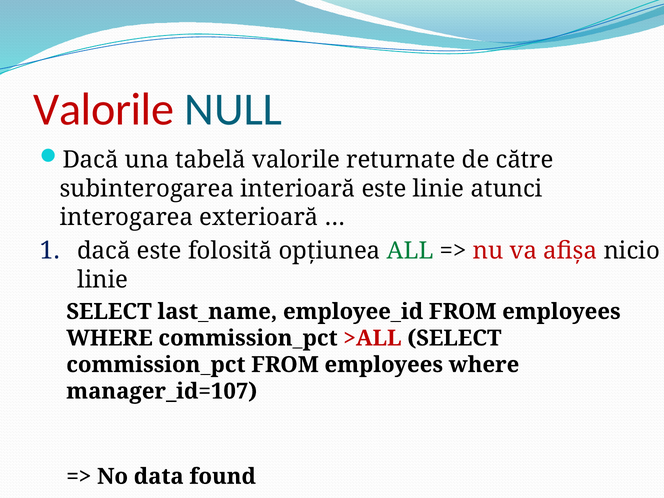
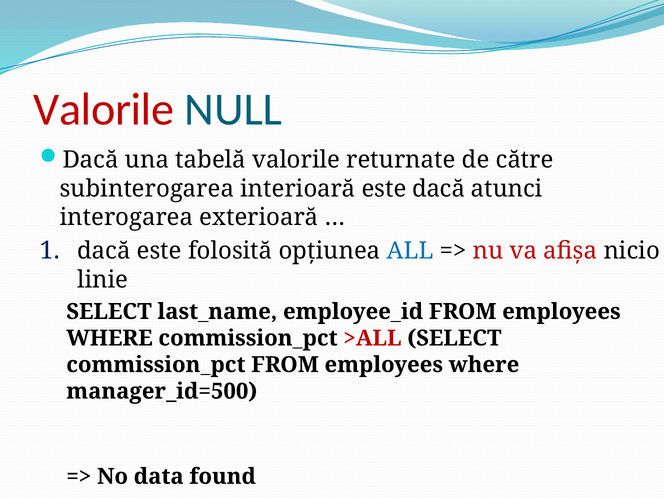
este linie: linie -> dacă
ALL colour: green -> blue
manager_id=107: manager_id=107 -> manager_id=500
